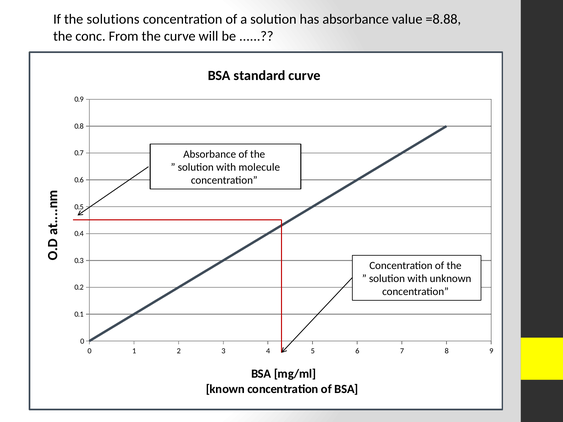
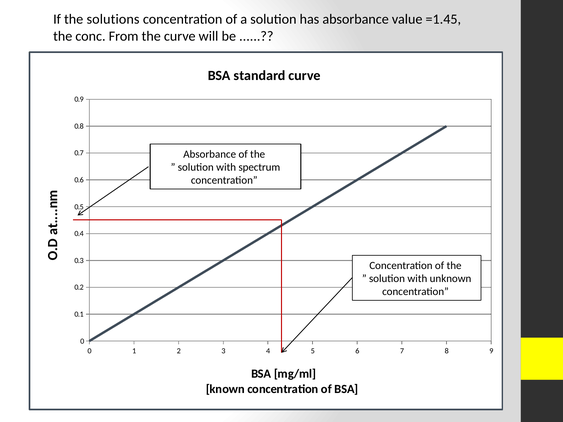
=8.88: =8.88 -> =1.45
molecule: molecule -> spectrum
